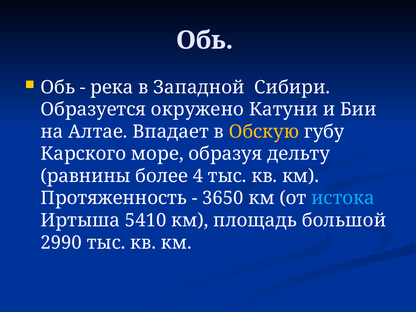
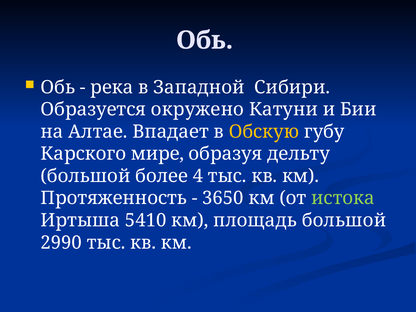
море: море -> мире
равнины at (86, 176): равнины -> большой
истока colour: light blue -> light green
